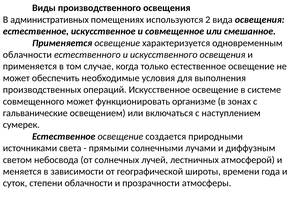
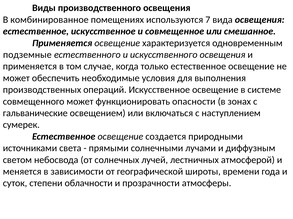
административных: административных -> комбинированное
2: 2 -> 7
облачности at (27, 55): облачности -> подземные
организме: организме -> опасности
